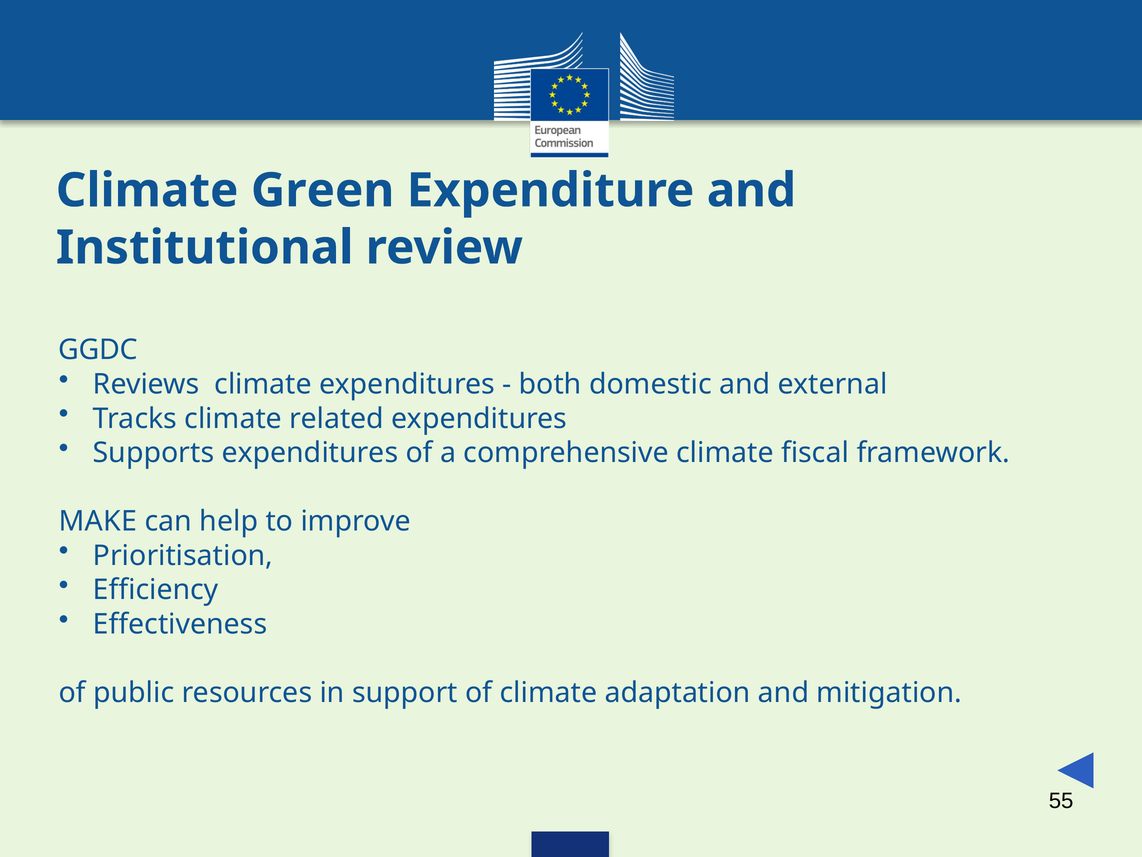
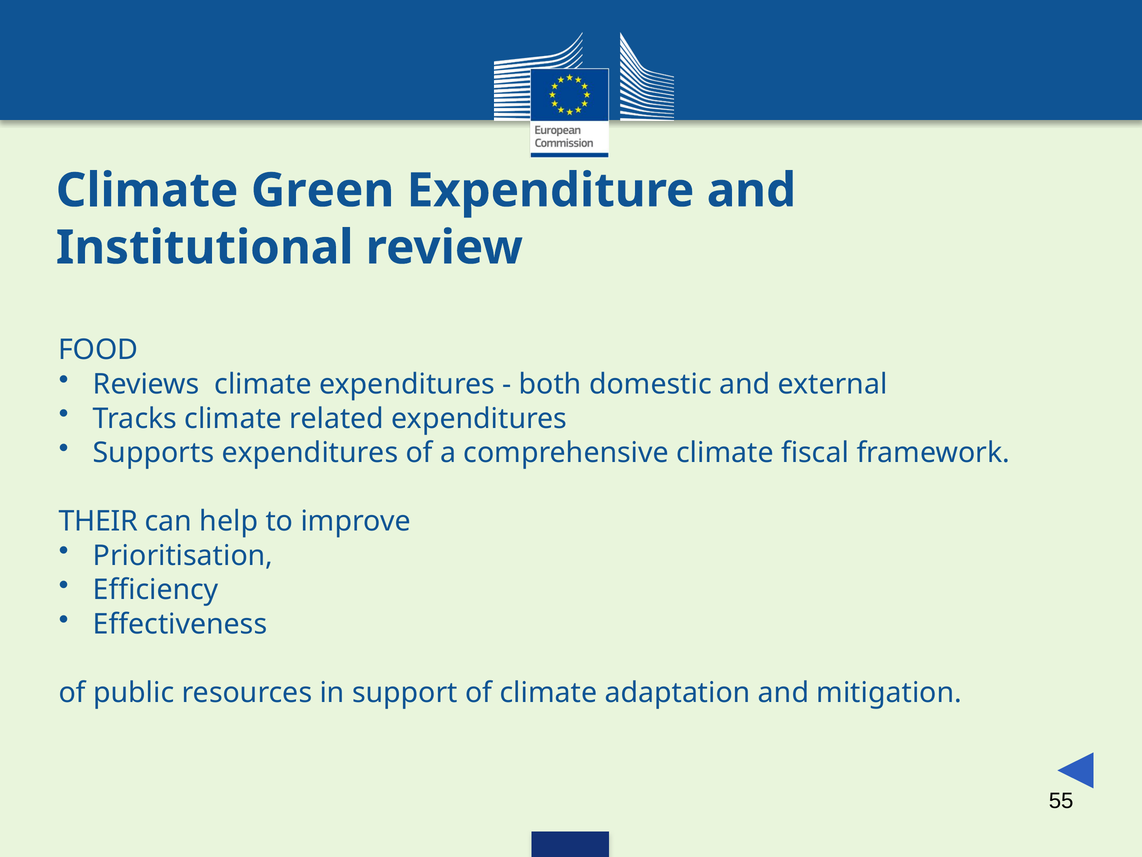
GGDC: GGDC -> FOOD
MAKE: MAKE -> THEIR
